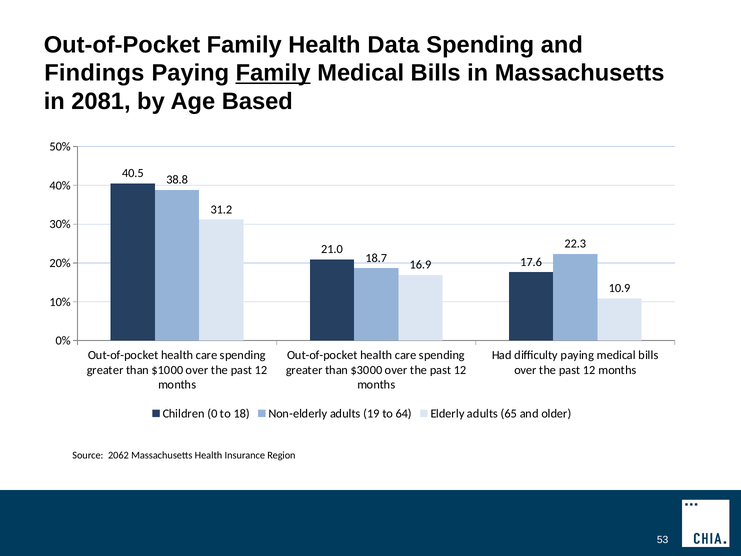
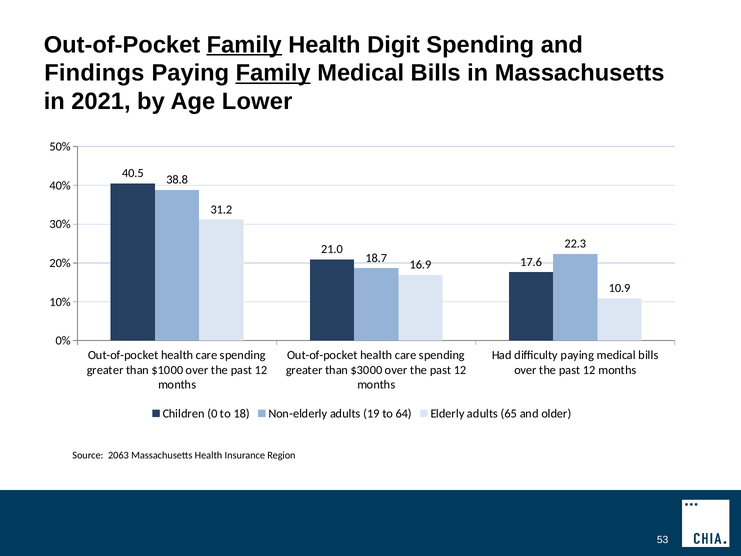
Family at (244, 45) underline: none -> present
Data: Data -> Digit
2081: 2081 -> 2021
Based: Based -> Lower
2062: 2062 -> 2063
